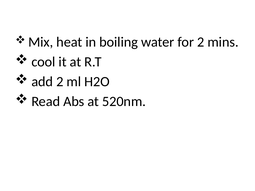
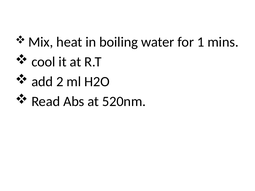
for 2: 2 -> 1
